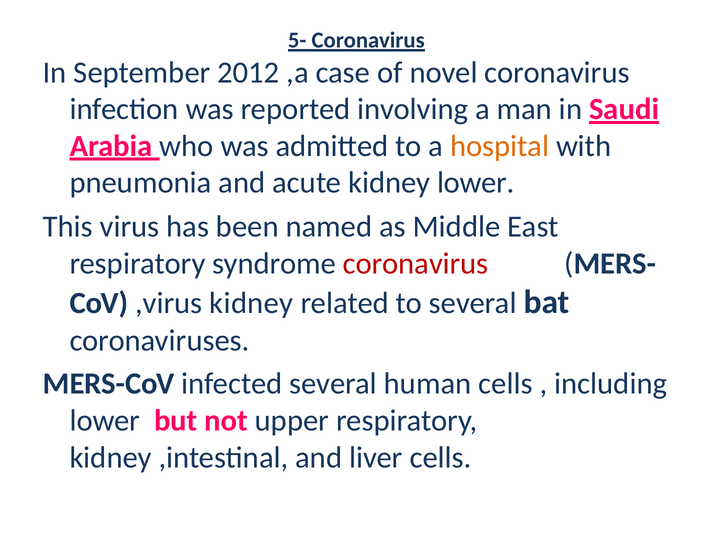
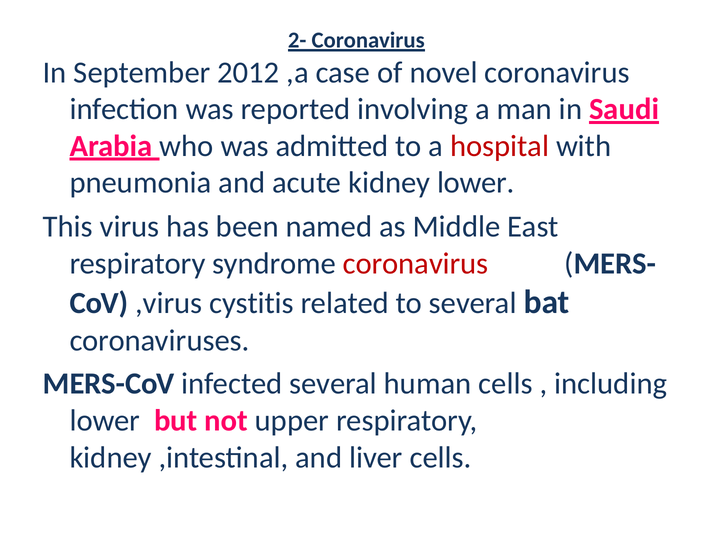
5-: 5- -> 2-
hospital colour: orange -> red
,virus kidney: kidney -> cystitis
